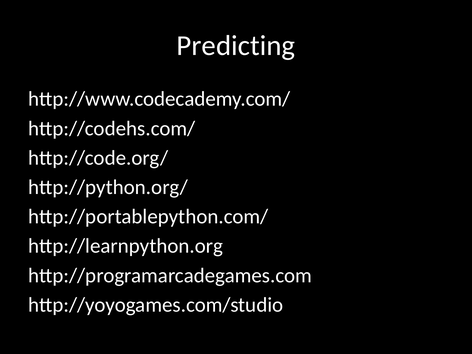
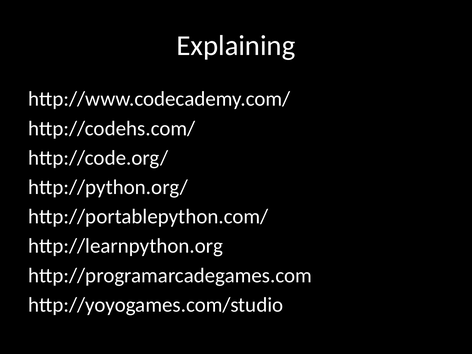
Predicting: Predicting -> Explaining
